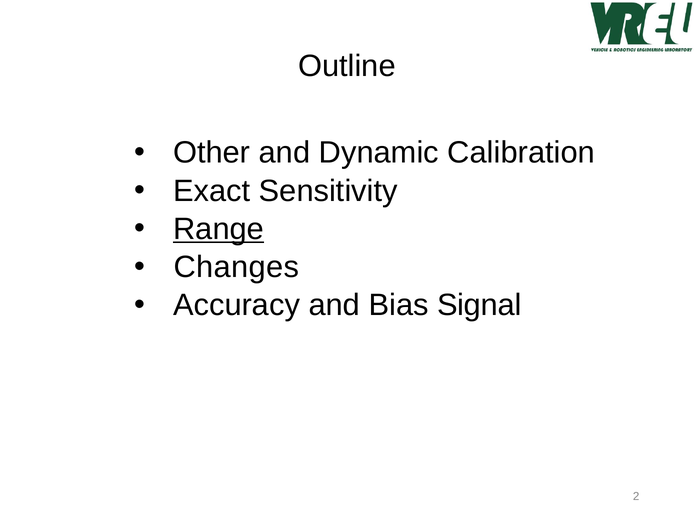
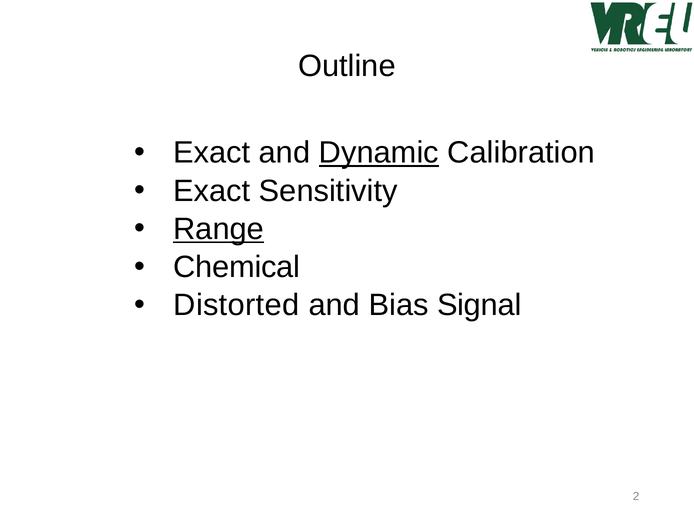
Other at (212, 153): Other -> Exact
Dynamic underline: none -> present
Changes: Changes -> Chemical
Accuracy: Accuracy -> Distorted
